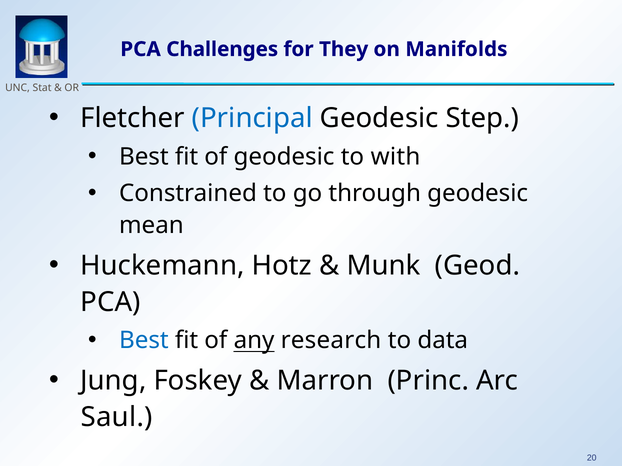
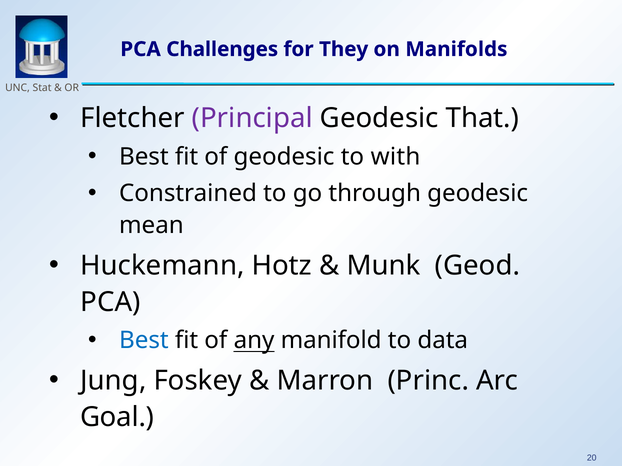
Principal colour: blue -> purple
Step: Step -> That
research: research -> manifold
Saul: Saul -> Goal
